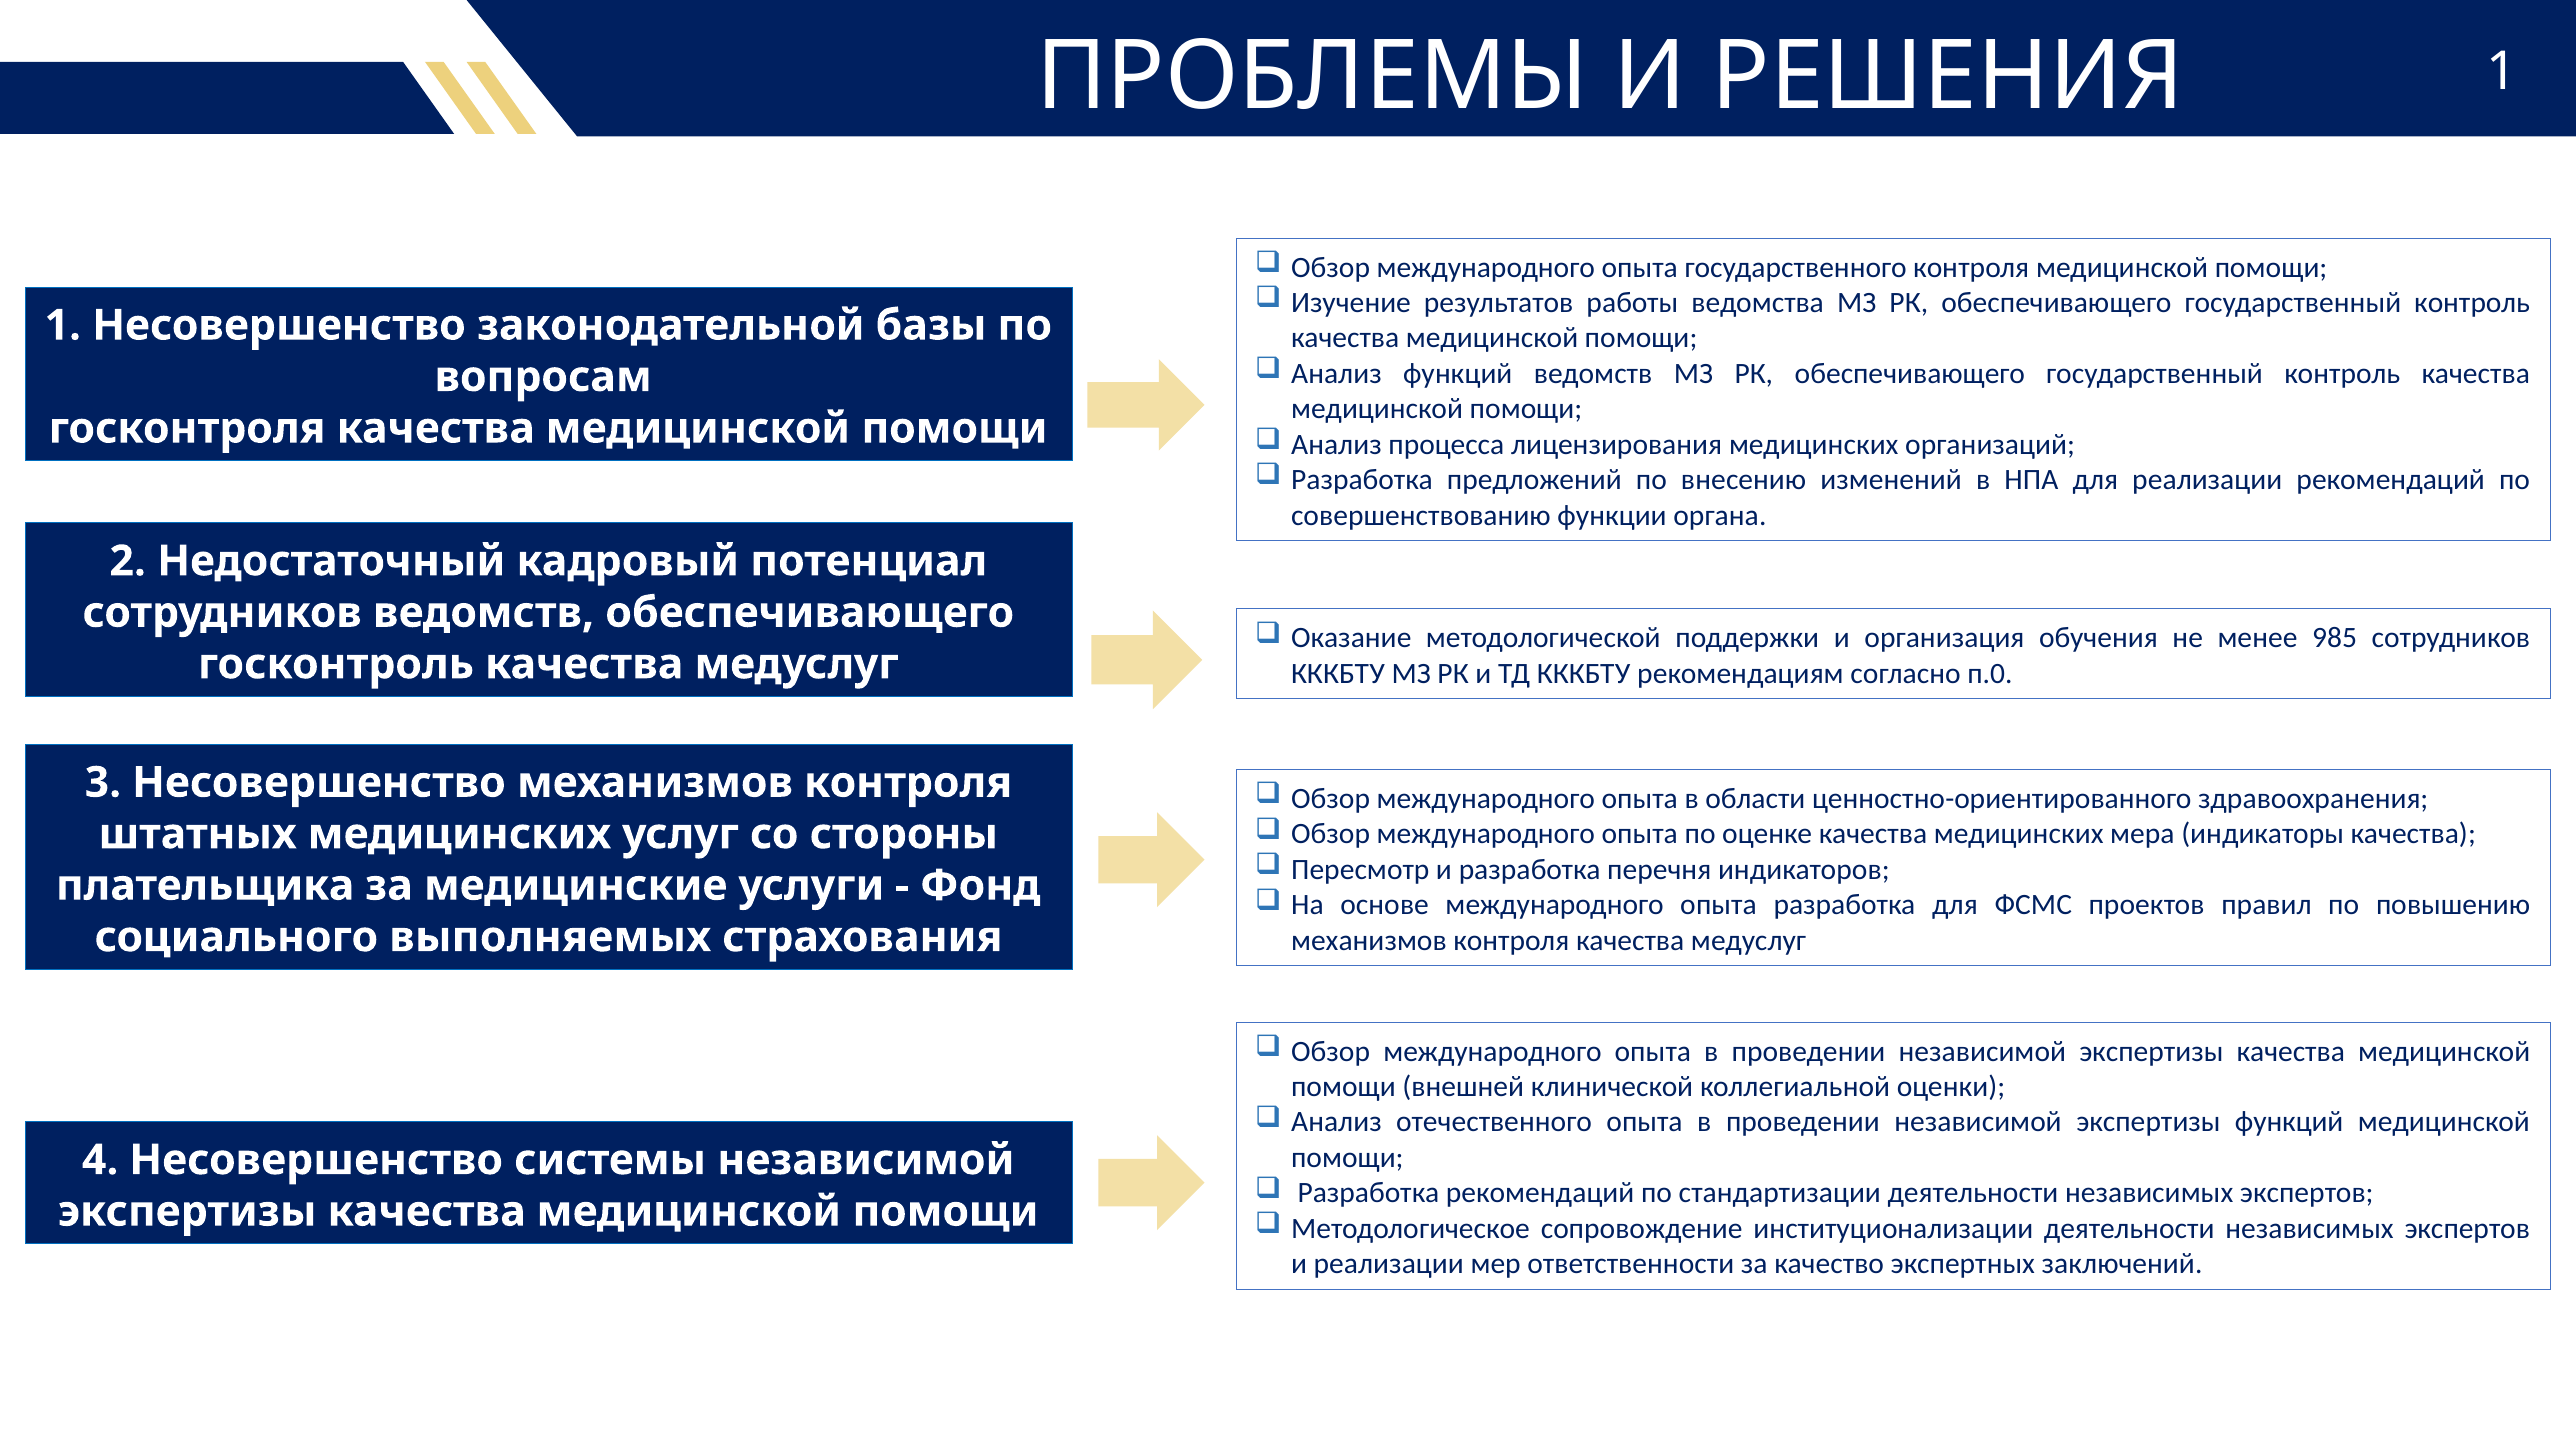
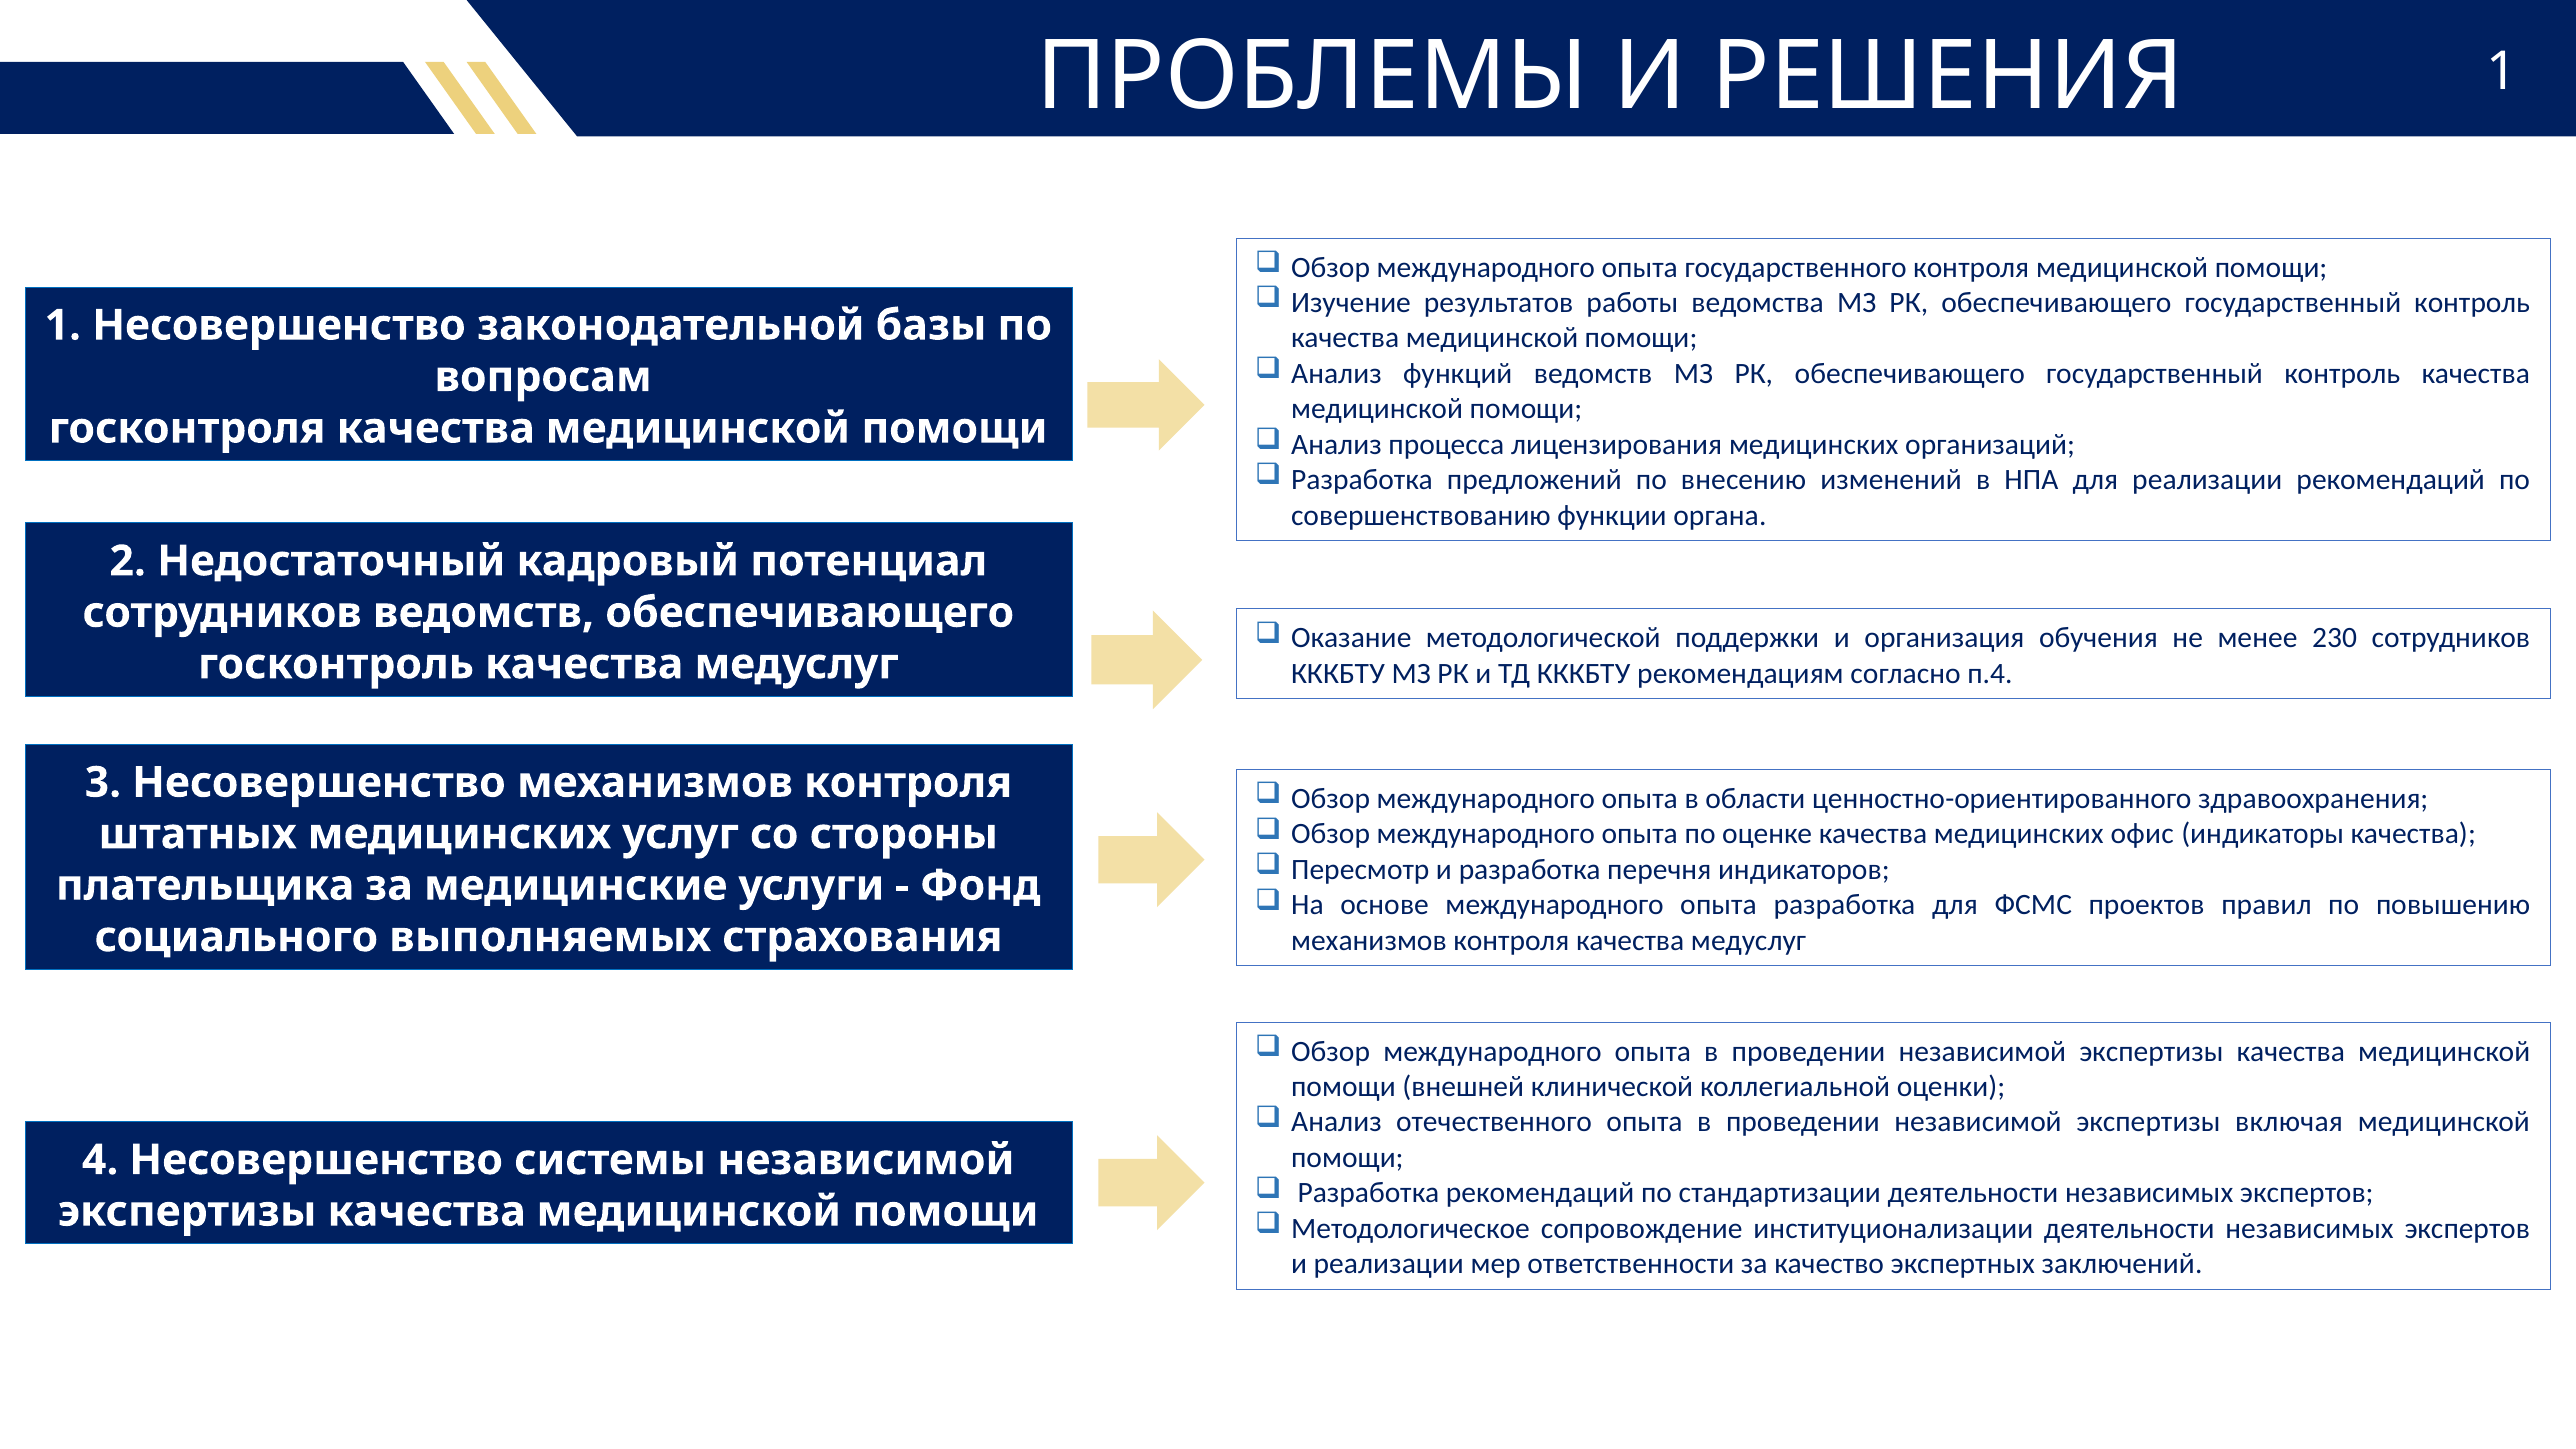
985: 985 -> 230
п.0: п.0 -> п.4
мера: мера -> офис
экспертизы функций: функций -> включая
